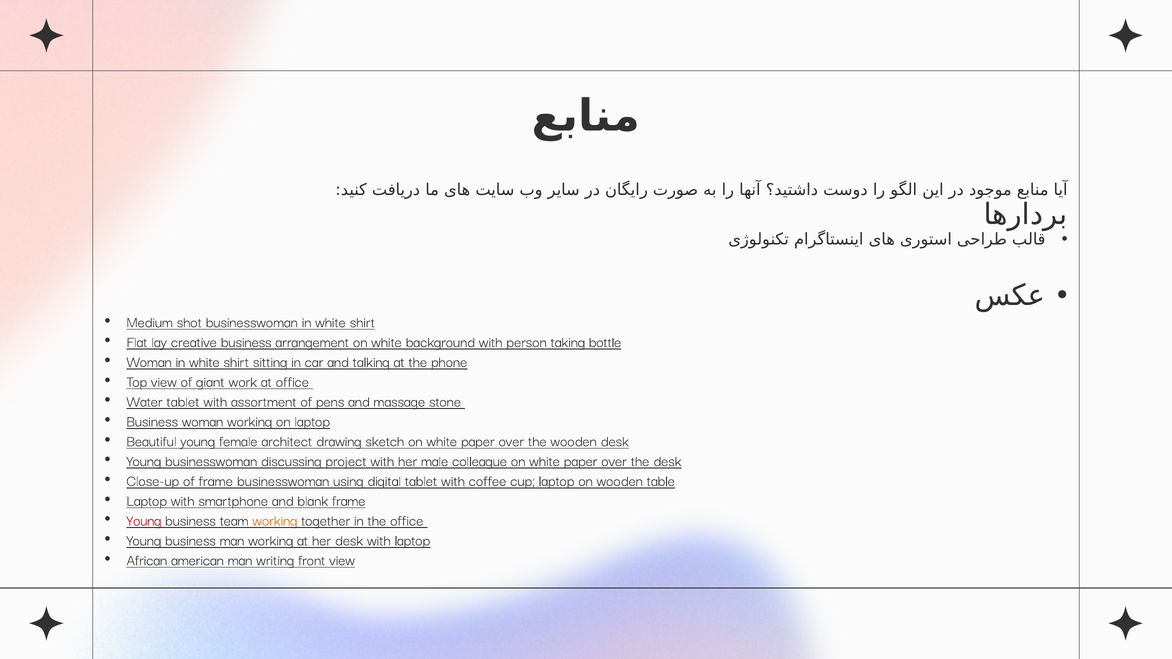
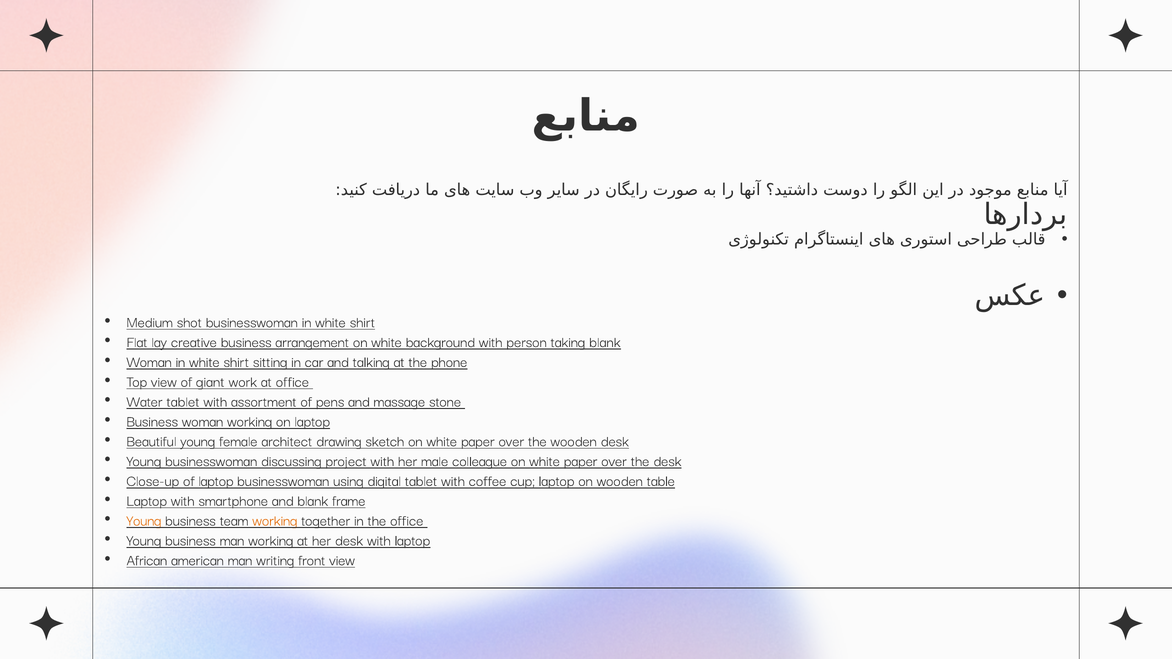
taking bottle: bottle -> blank
of frame: frame -> laptop
Young at (144, 520) colour: red -> orange
